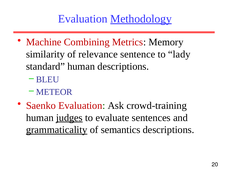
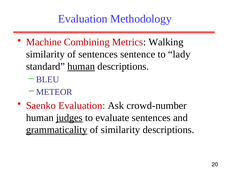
Methodology underline: present -> none
Memory: Memory -> Walking
of relevance: relevance -> sentences
human at (81, 66) underline: none -> present
crowd-training: crowd-training -> crowd-number
of semantics: semantics -> similarity
